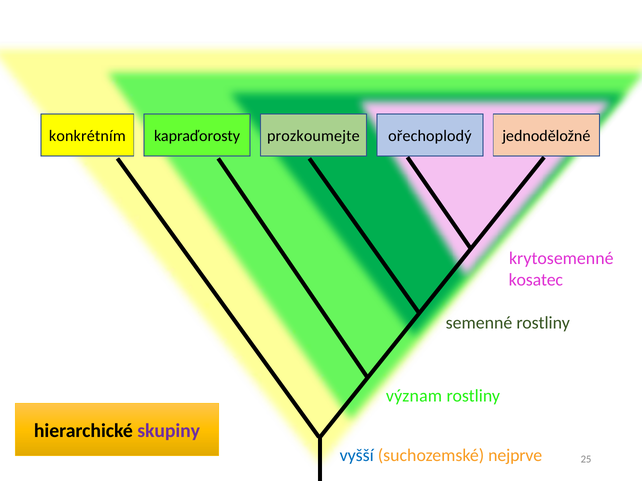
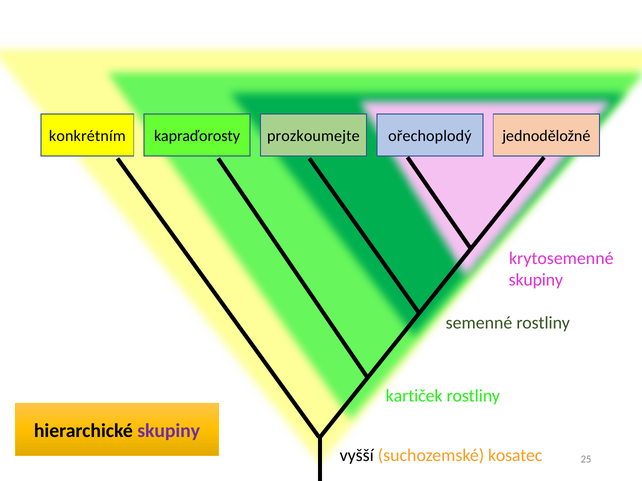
kosatec at (536, 280): kosatec -> skupiny
význam: význam -> kartiček
vyšší colour: blue -> black
nejprve: nejprve -> kosatec
